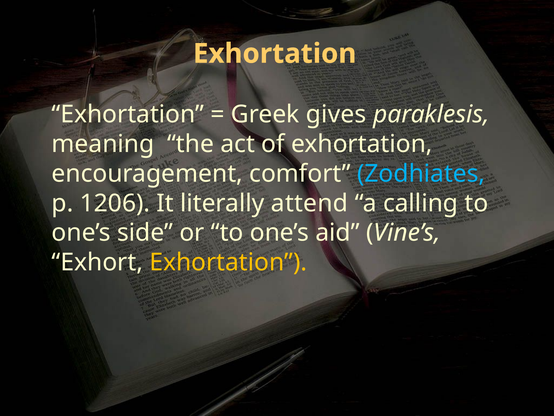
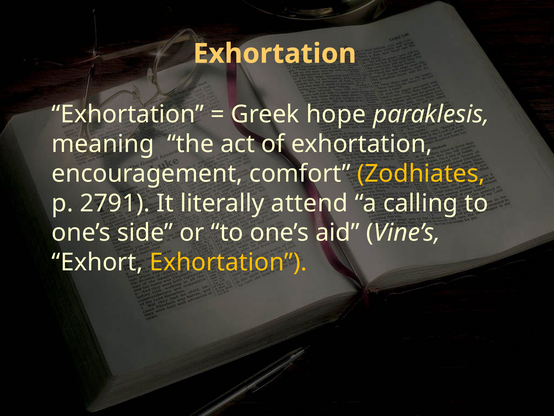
gives: gives -> hope
Zodhiates colour: light blue -> yellow
1206: 1206 -> 2791
